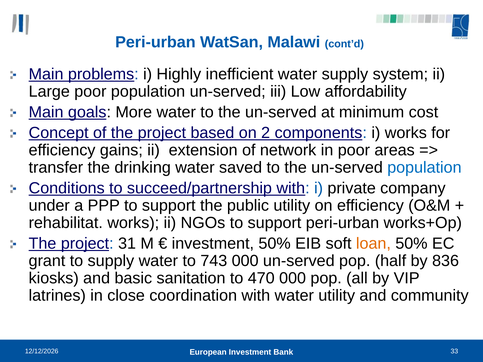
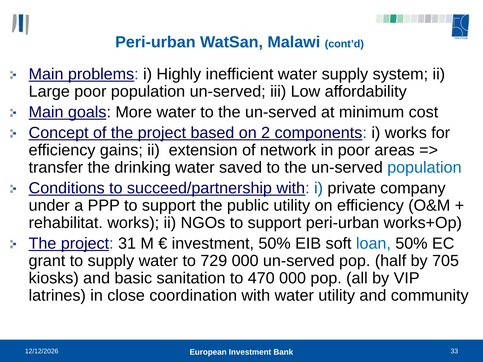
loan colour: orange -> blue
743: 743 -> 729
836: 836 -> 705
